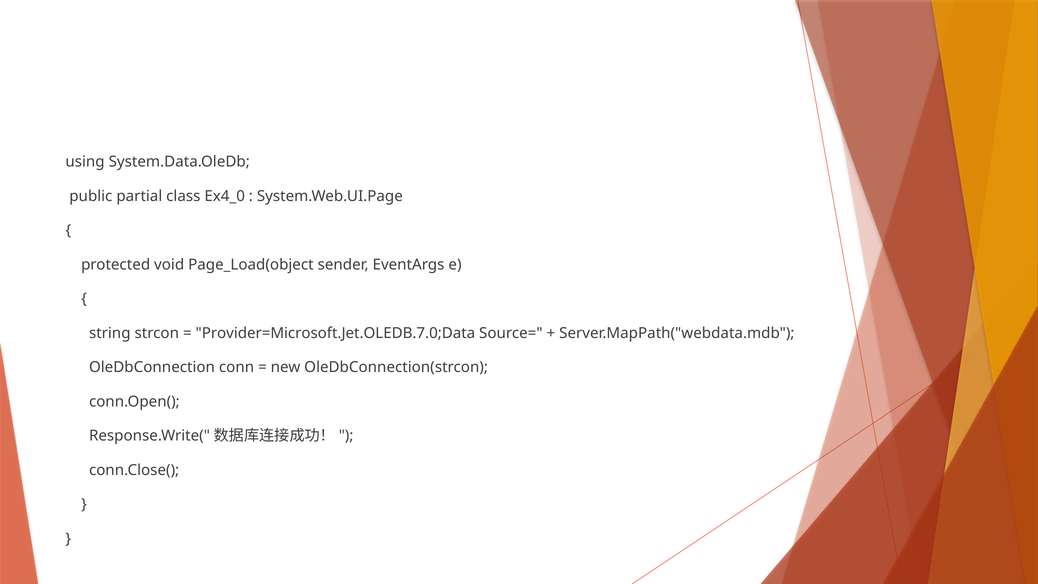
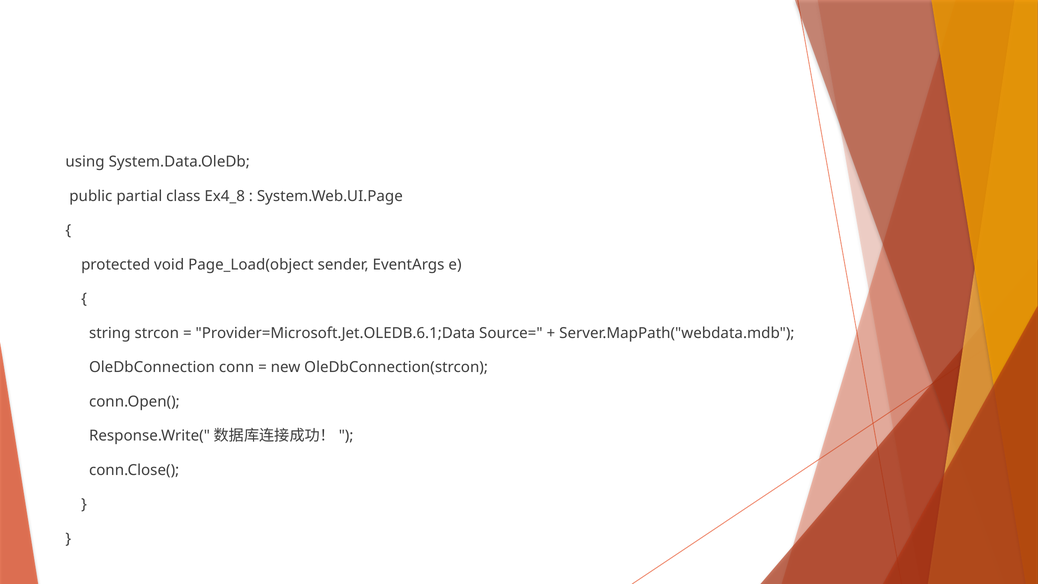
Ex4_0: Ex4_0 -> Ex4_8
Provider=Microsoft.Jet.OLEDB.7.0;Data: Provider=Microsoft.Jet.OLEDB.7.0;Data -> Provider=Microsoft.Jet.OLEDB.6.1;Data
